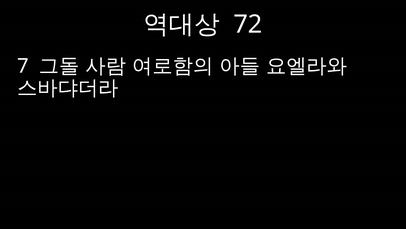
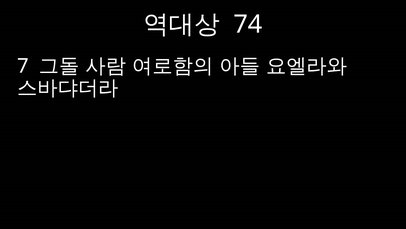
72: 72 -> 74
